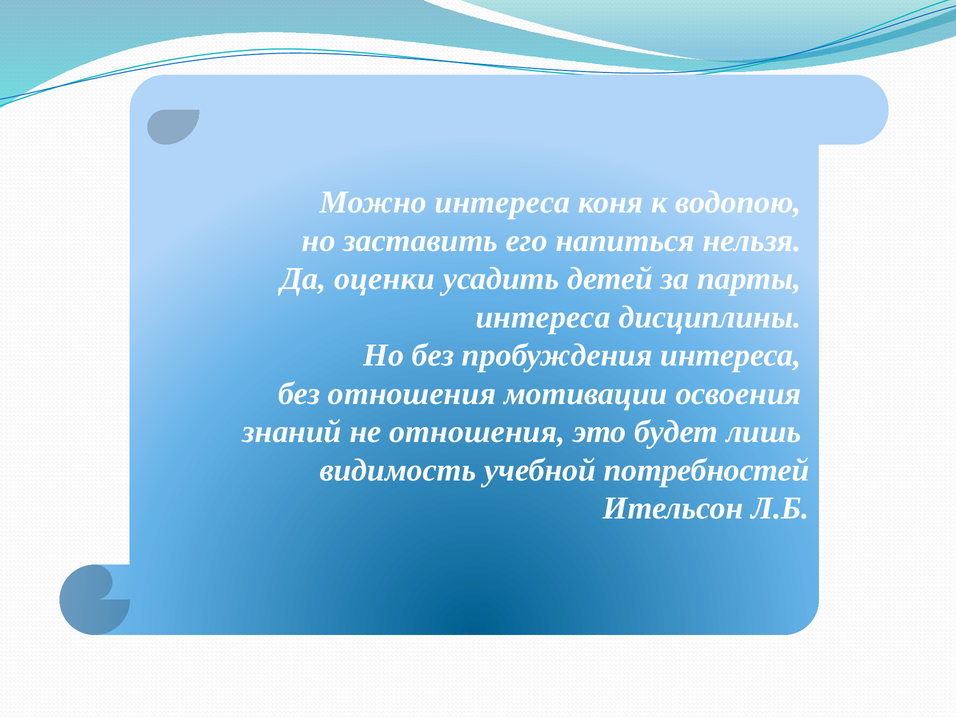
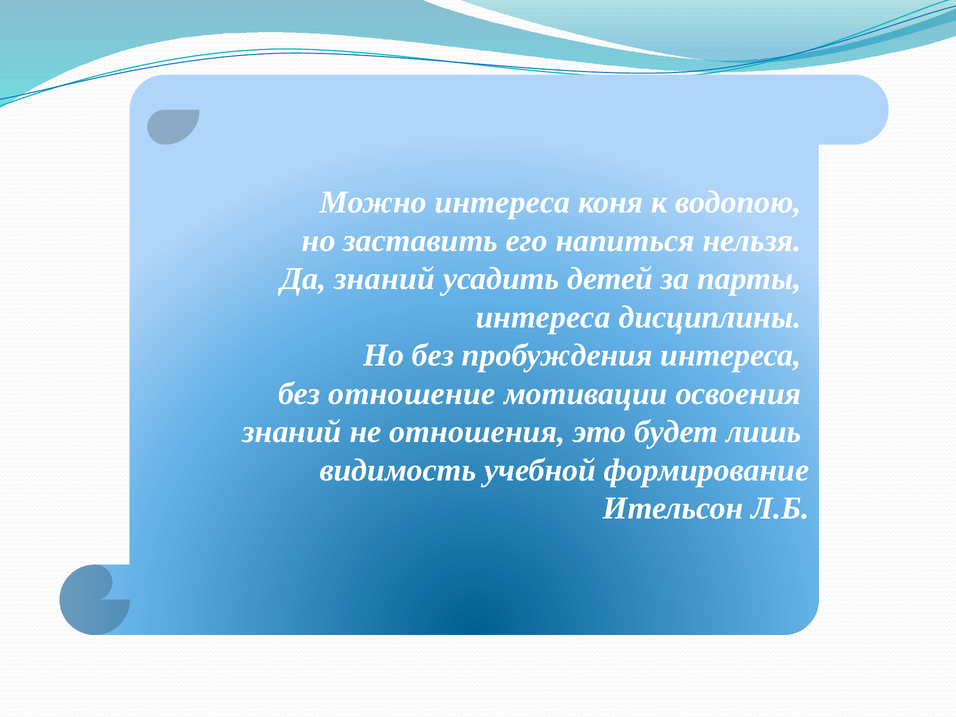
Да оценки: оценки -> знаний
без отношения: отношения -> отношение
потребностей: потребностей -> формирование
